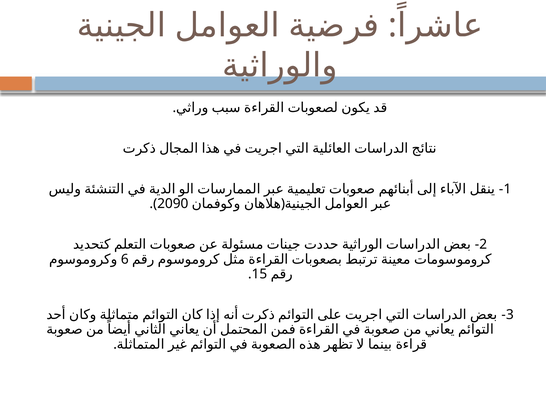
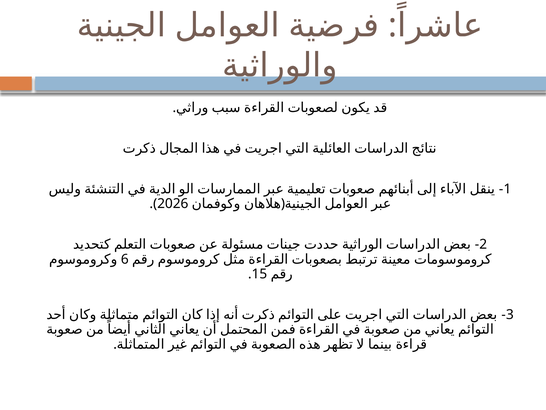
2090: 2090 -> 2026
